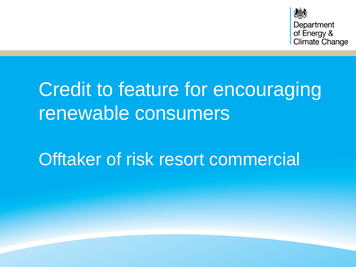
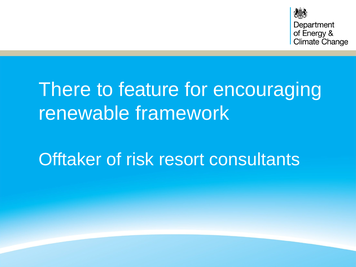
Credit: Credit -> There
consumers: consumers -> framework
commercial: commercial -> consultants
